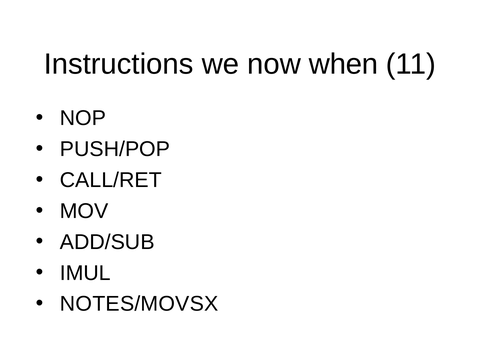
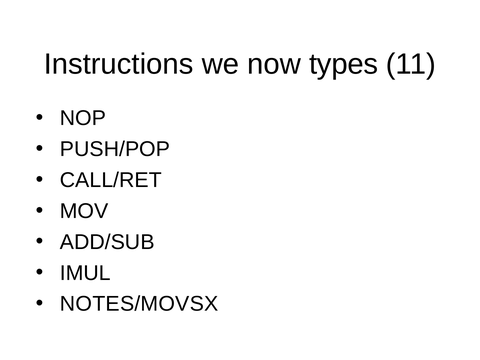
when: when -> types
